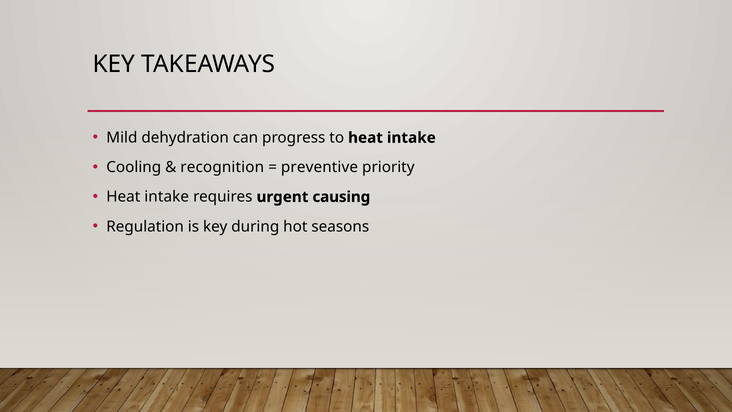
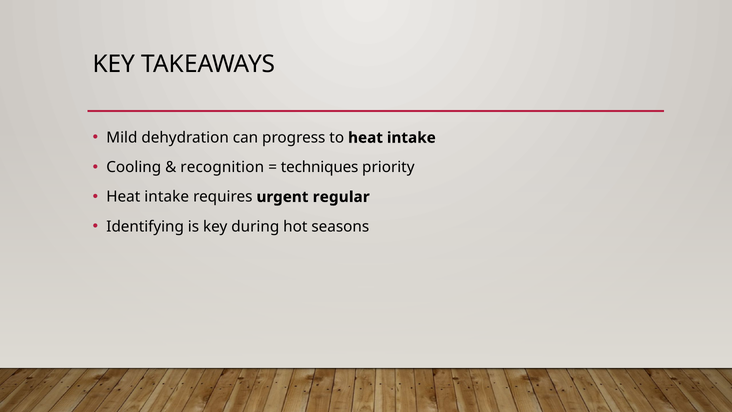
preventive: preventive -> techniques
causing: causing -> regular
Regulation: Regulation -> Identifying
